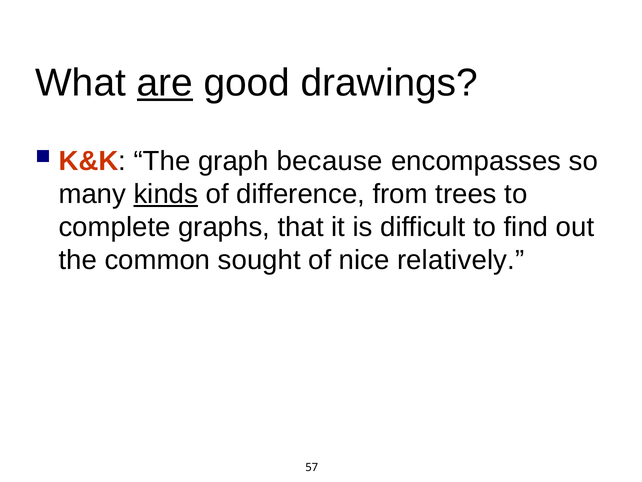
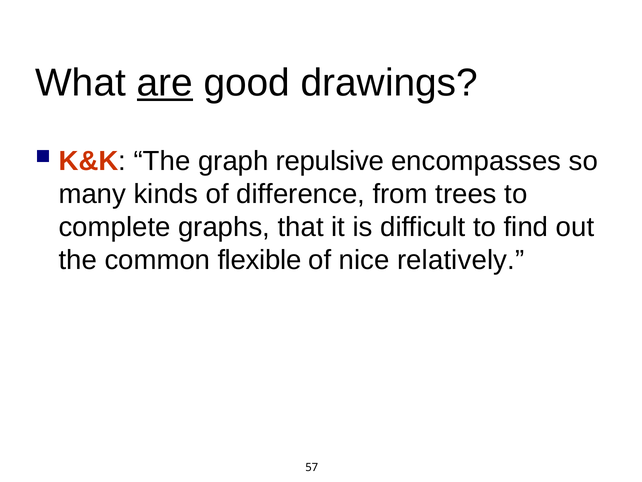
because: because -> repulsive
kinds underline: present -> none
sought: sought -> flexible
